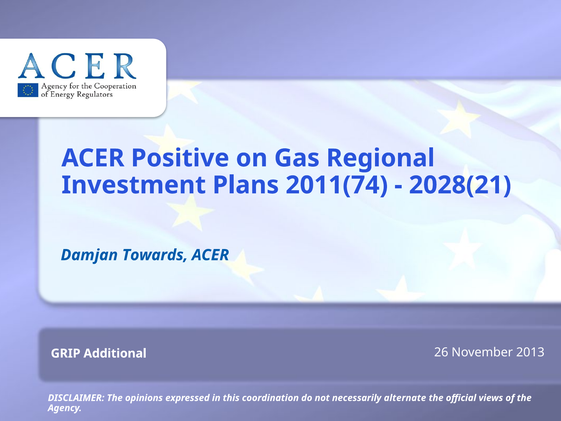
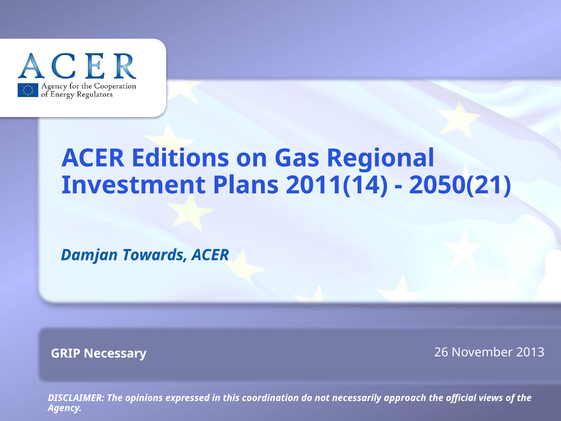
Positive: Positive -> Editions
2011(74: 2011(74 -> 2011(14
2028(21: 2028(21 -> 2050(21
Additional: Additional -> Necessary
alternate: alternate -> approach
